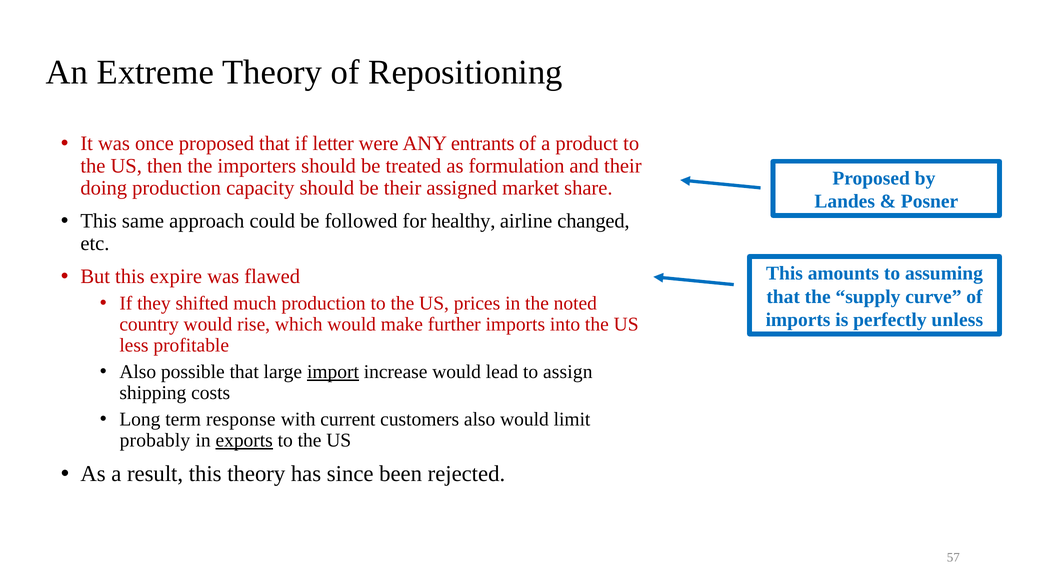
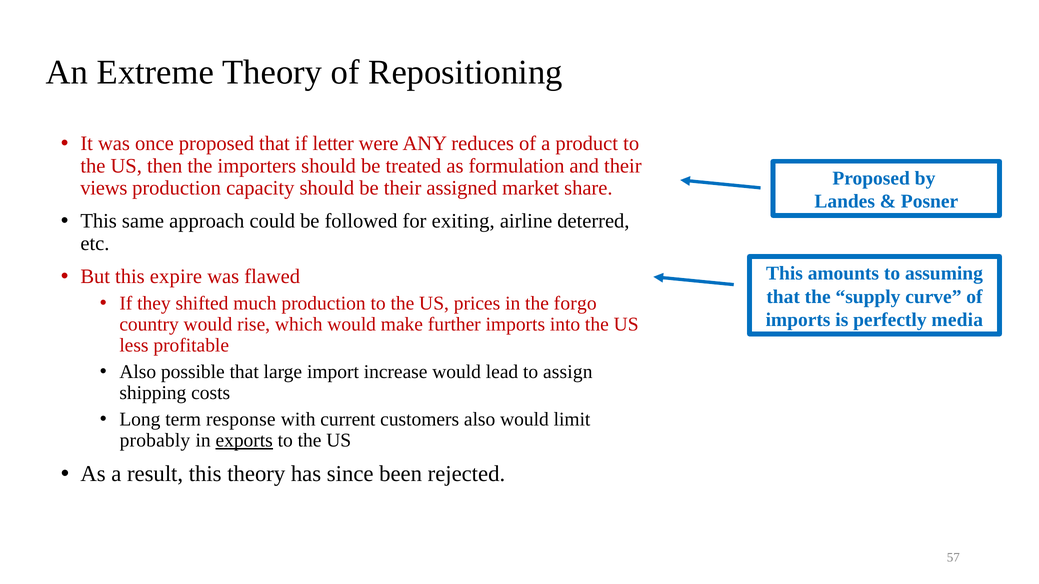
entrants: entrants -> reduces
doing: doing -> views
healthy: healthy -> exiting
changed: changed -> deterred
noted: noted -> forgo
unless: unless -> media
import underline: present -> none
